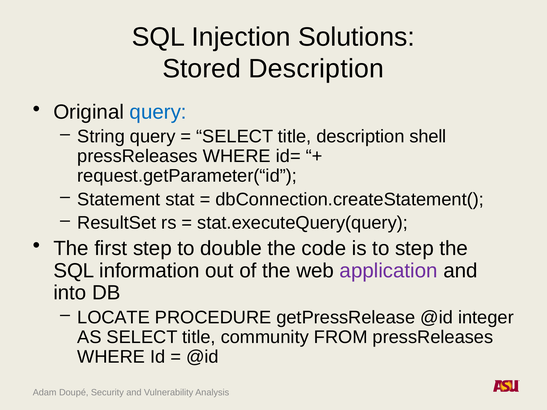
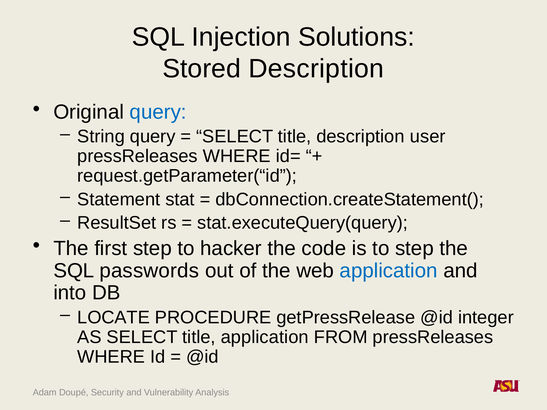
shell: shell -> user
double: double -> hacker
information: information -> passwords
application at (389, 271) colour: purple -> blue
title community: community -> application
